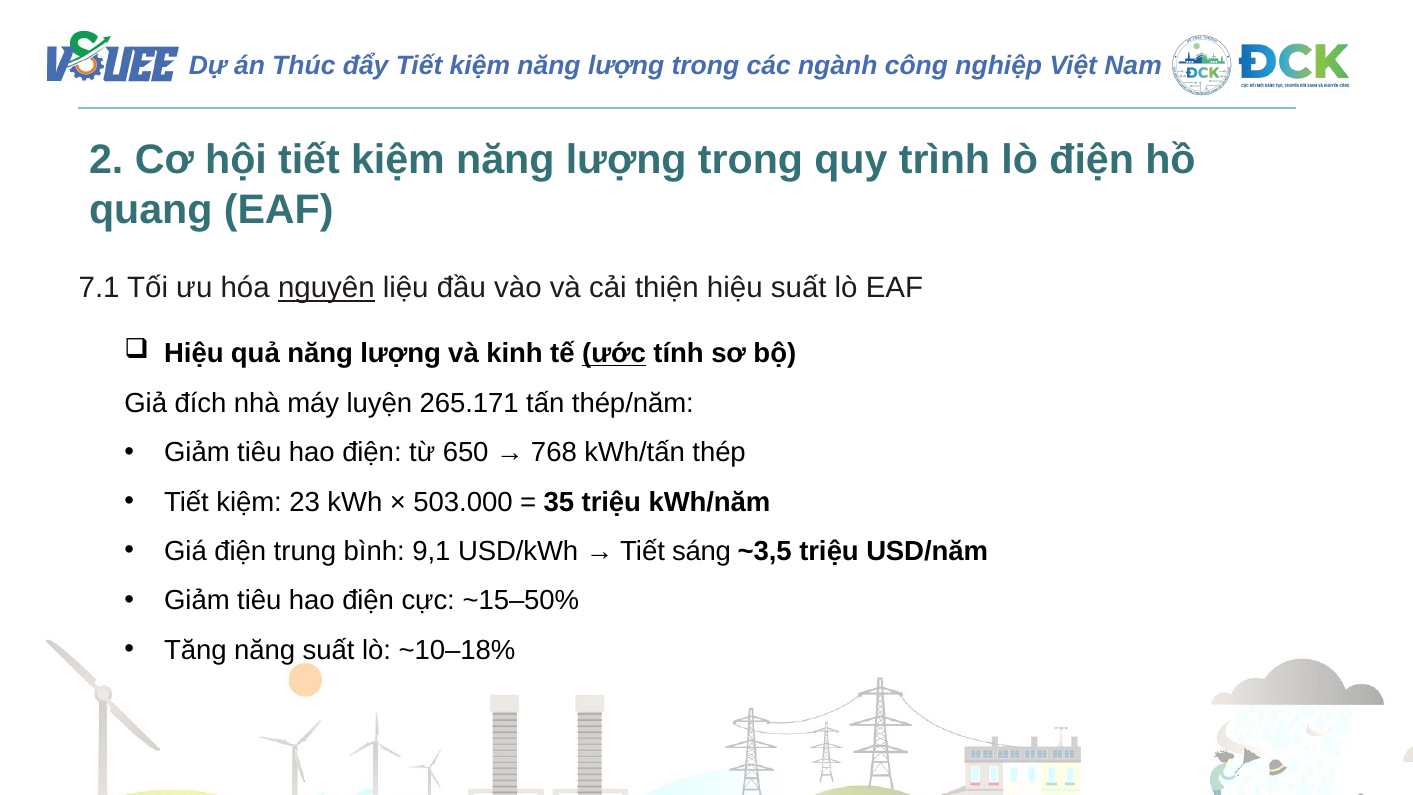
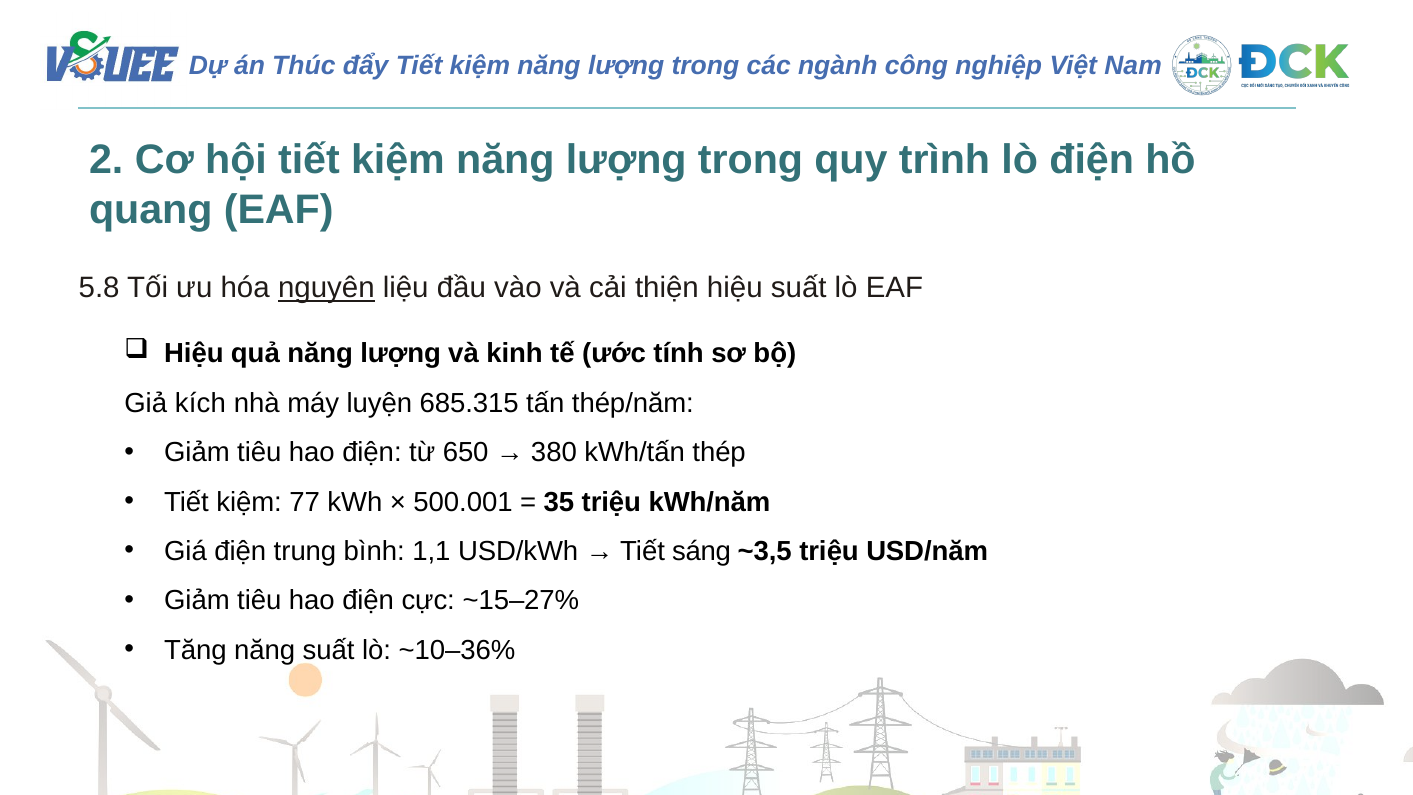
7.1: 7.1 -> 5.8
ước underline: present -> none
đích: đích -> kích
265.171: 265.171 -> 685.315
768: 768 -> 380
23: 23 -> 77
503.000: 503.000 -> 500.001
9,1: 9,1 -> 1,1
~15–50%: ~15–50% -> ~15–27%
~10–18%: ~10–18% -> ~10–36%
